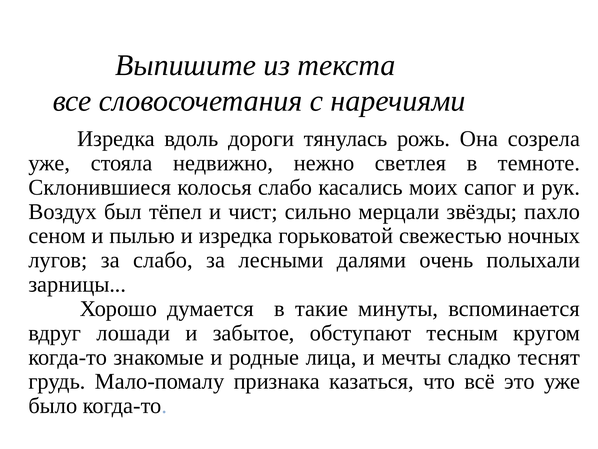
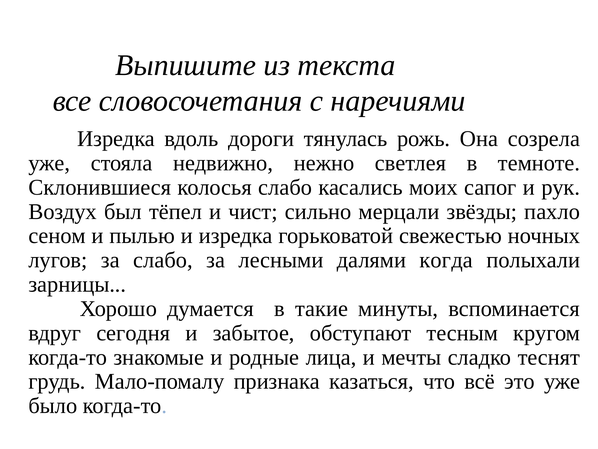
очень: очень -> когда
лошади: лошади -> сегодня
